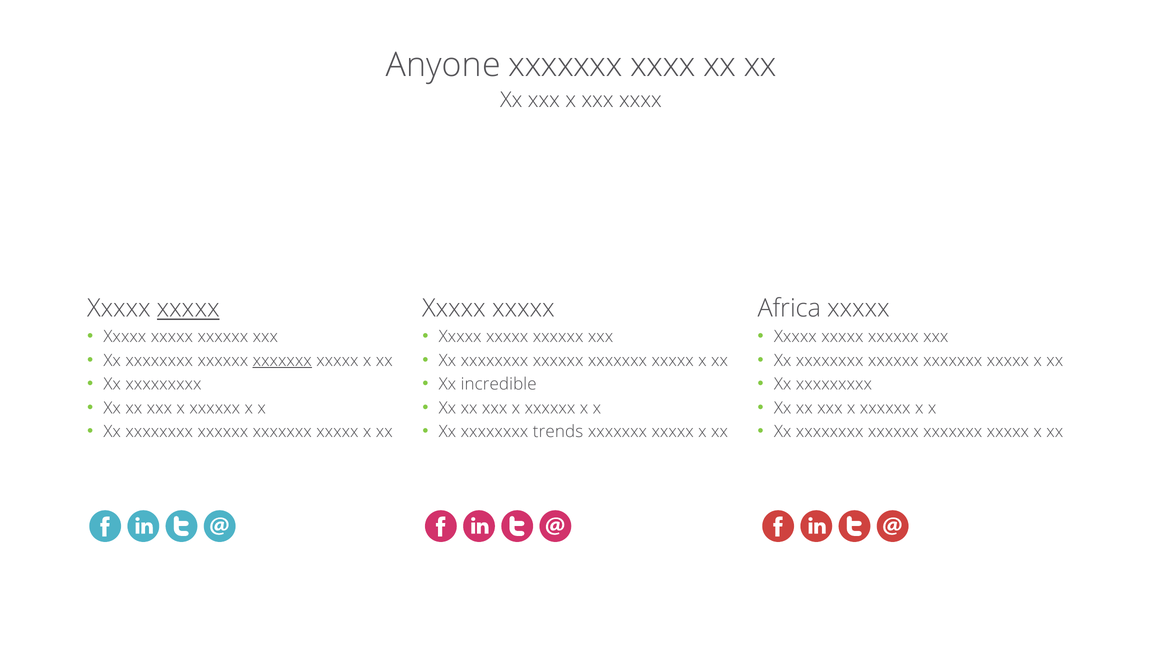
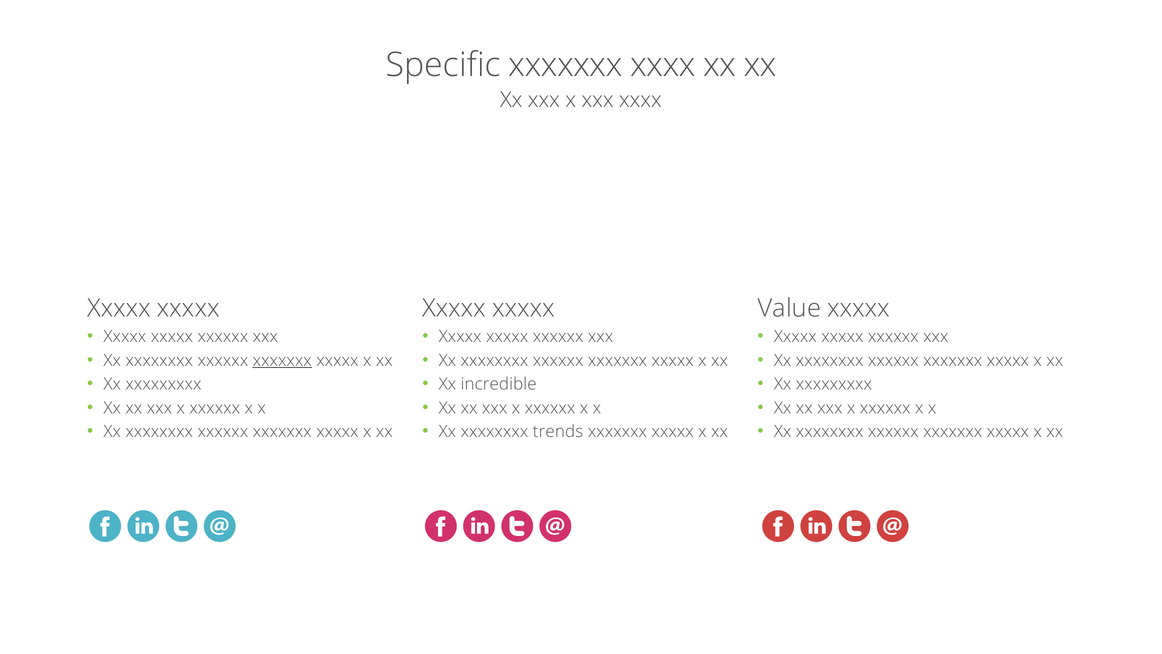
Anyone: Anyone -> Specific
xxxxx at (188, 308) underline: present -> none
Africa: Africa -> Value
